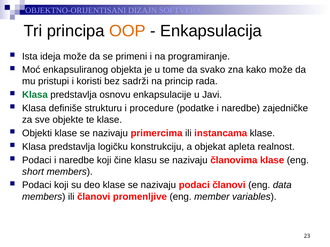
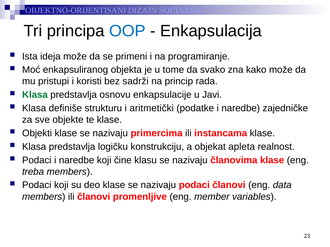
OOP colour: orange -> blue
procedure: procedure -> aritmetički
short: short -> treba
